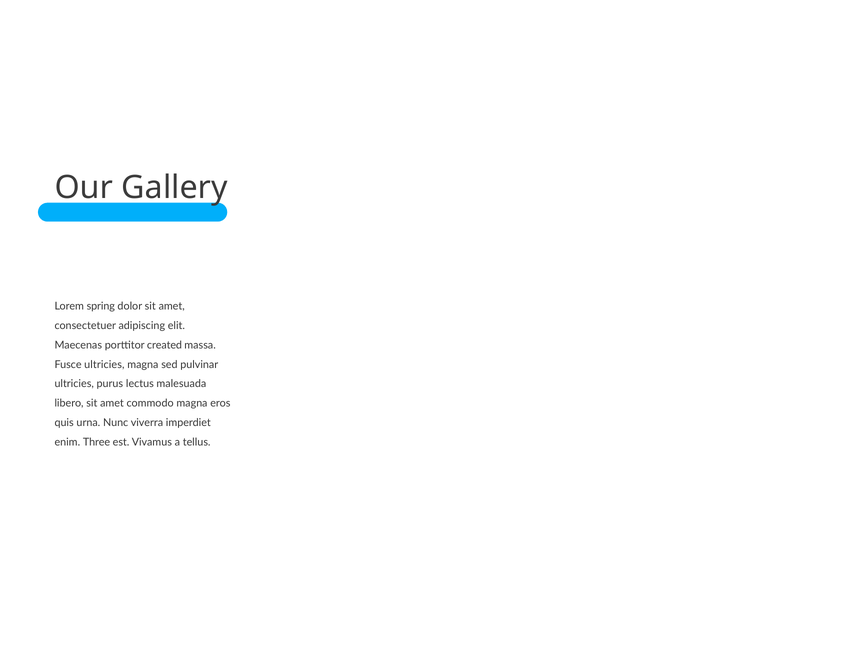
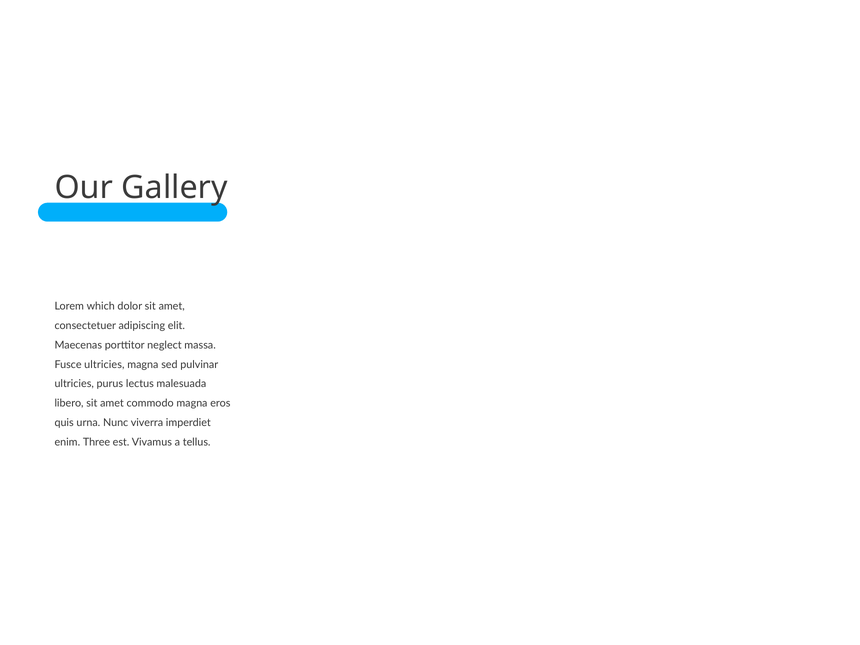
spring: spring -> which
created: created -> neglect
